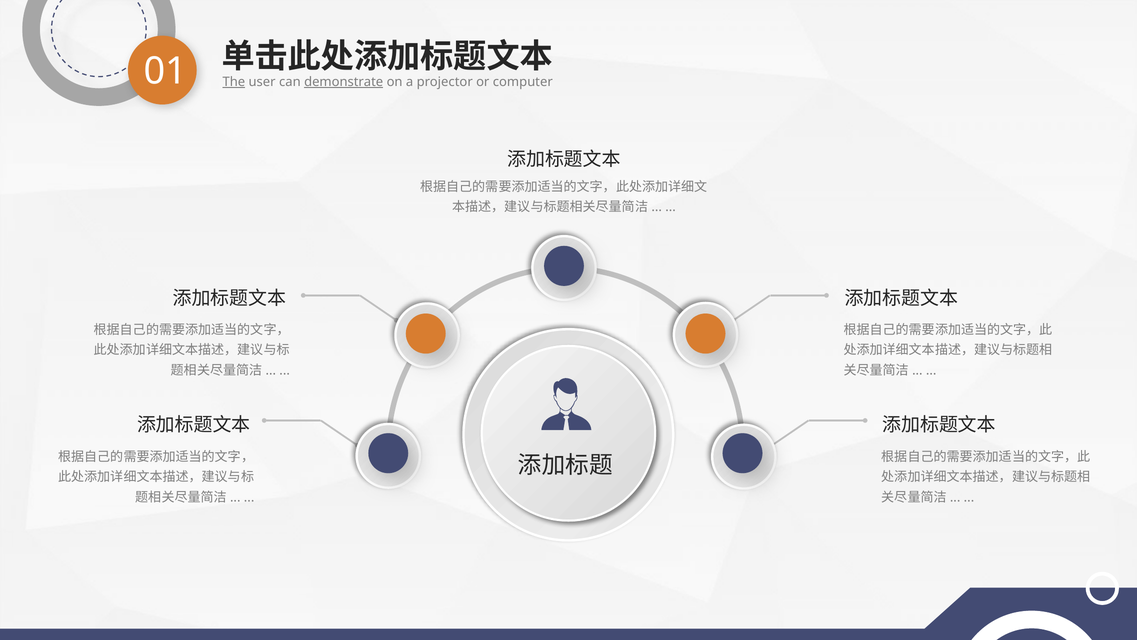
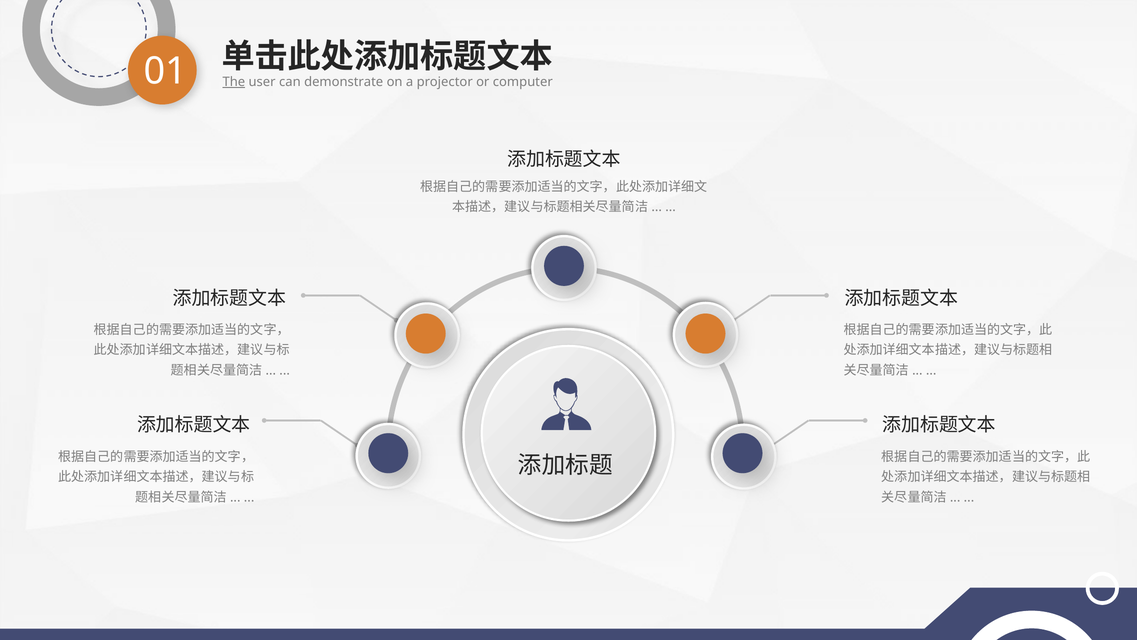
demonstrate underline: present -> none
